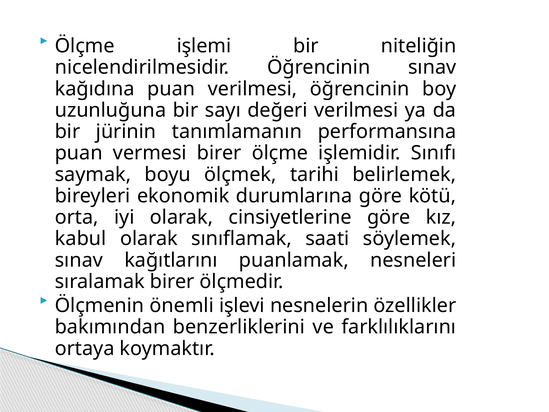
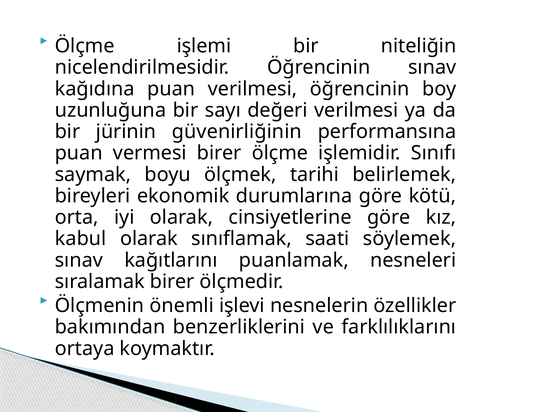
tanımlamanın: tanımlamanın -> güvenirliğinin
